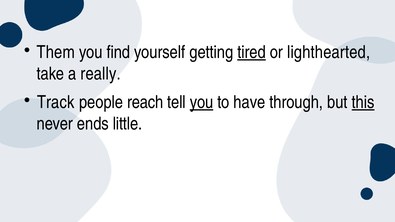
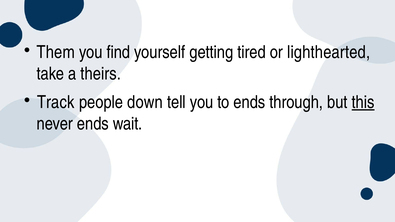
tired underline: present -> none
really: really -> theirs
reach: reach -> down
you at (202, 102) underline: present -> none
to have: have -> ends
little: little -> wait
